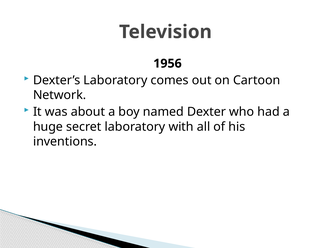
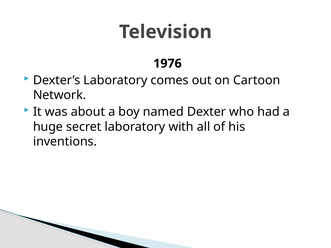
1956: 1956 -> 1976
